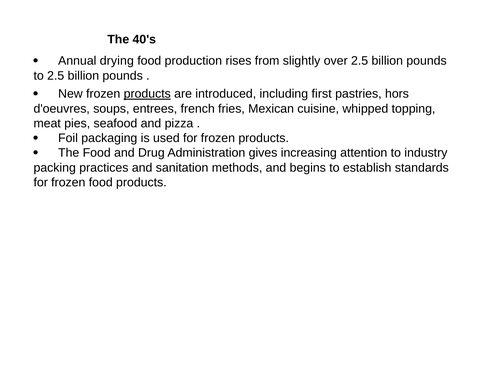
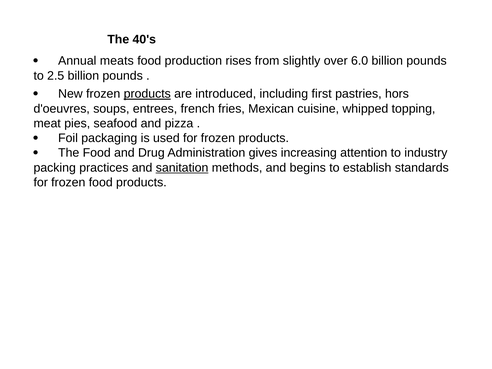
drying: drying -> meats
over 2.5: 2.5 -> 6.0
sanitation underline: none -> present
